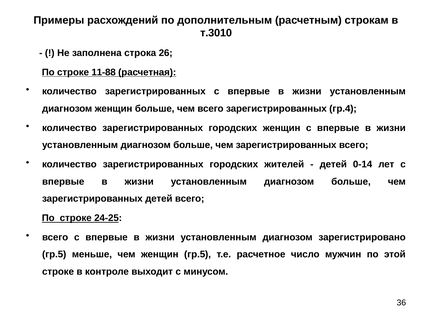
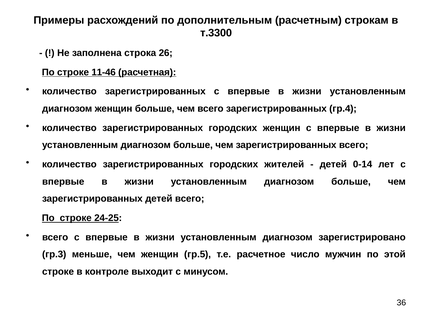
т.3010: т.3010 -> т.3300
11-88: 11-88 -> 11-46
гр.5 at (54, 254): гр.5 -> гр.3
